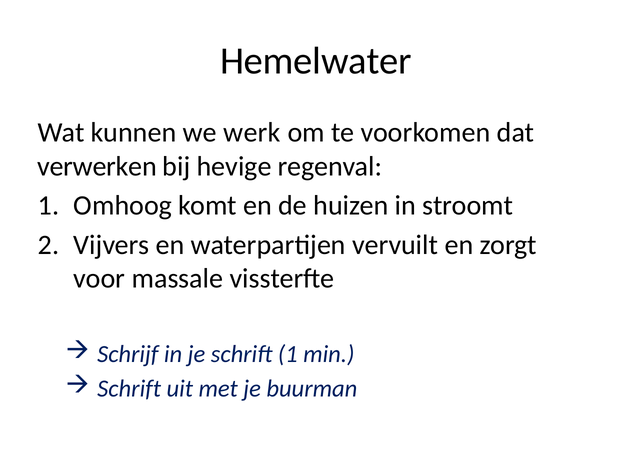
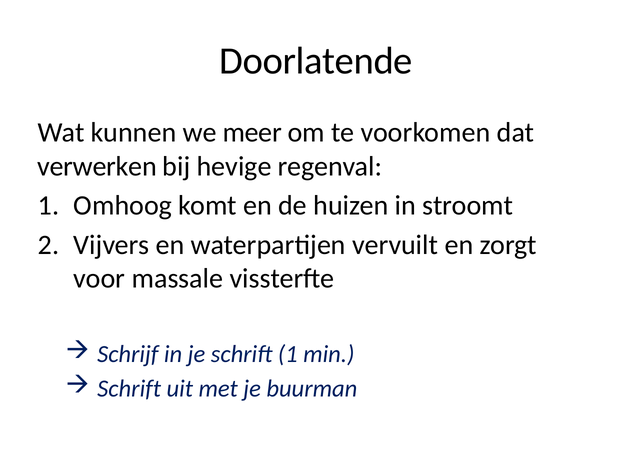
Hemelwater: Hemelwater -> Doorlatende
werk: werk -> meer
